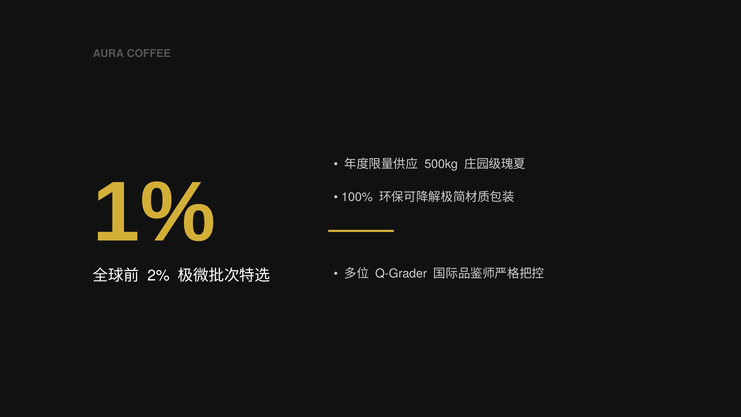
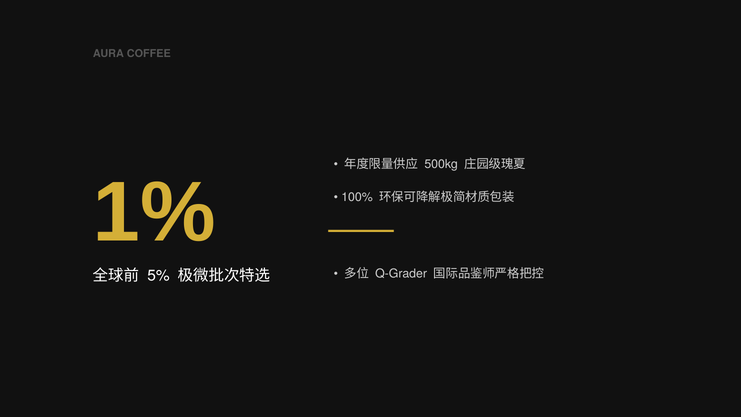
2%: 2% -> 5%
